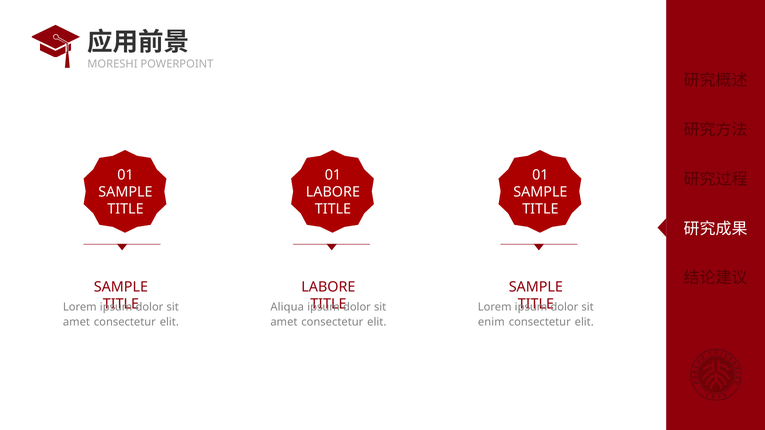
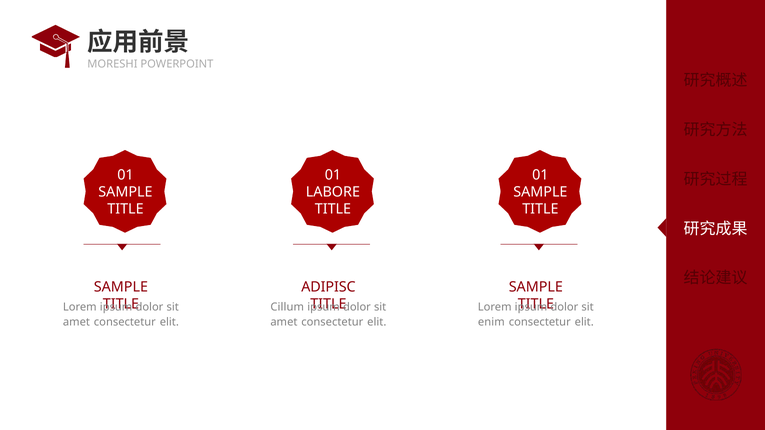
LABORE at (328, 287): LABORE -> ADIPISC
Aliqua: Aliqua -> Cillum
